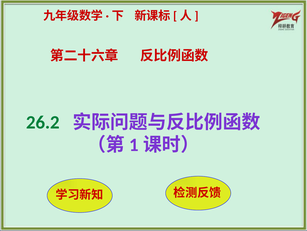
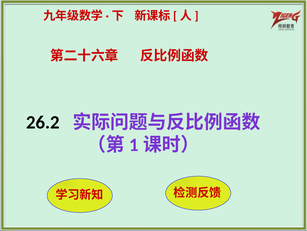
26.2 colour: green -> black
